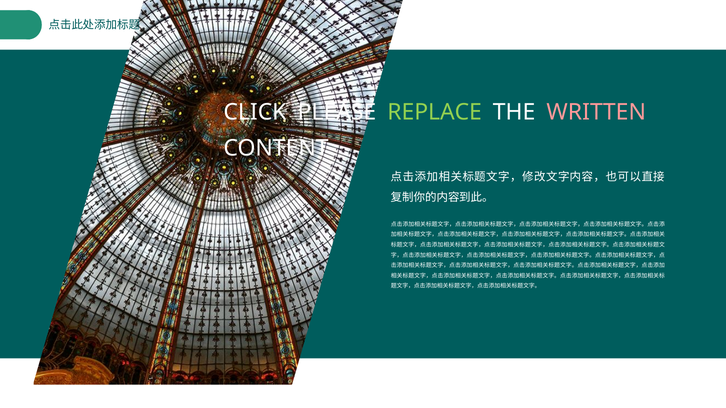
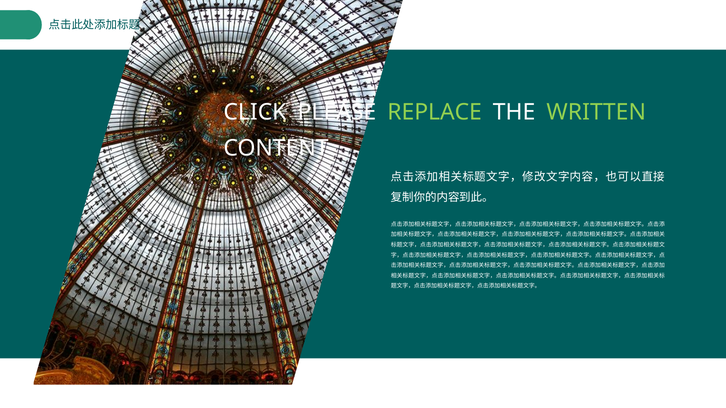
WRITTEN colour: pink -> light green
